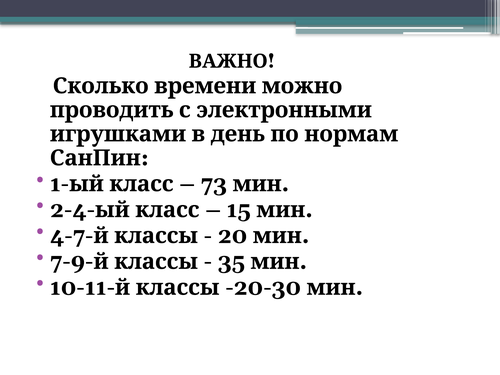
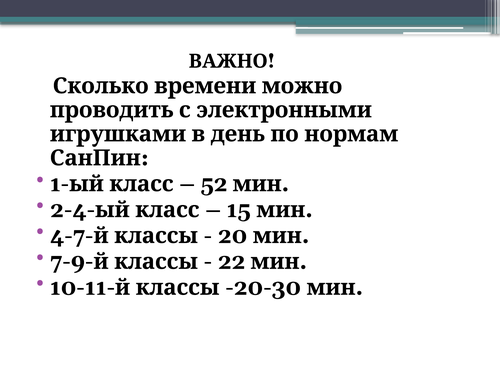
73: 73 -> 52
35: 35 -> 22
